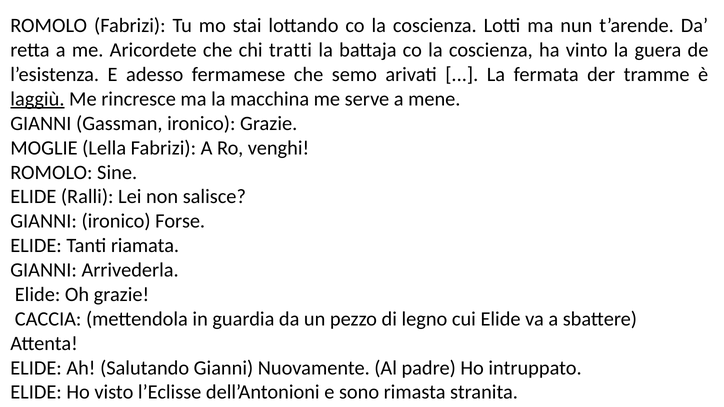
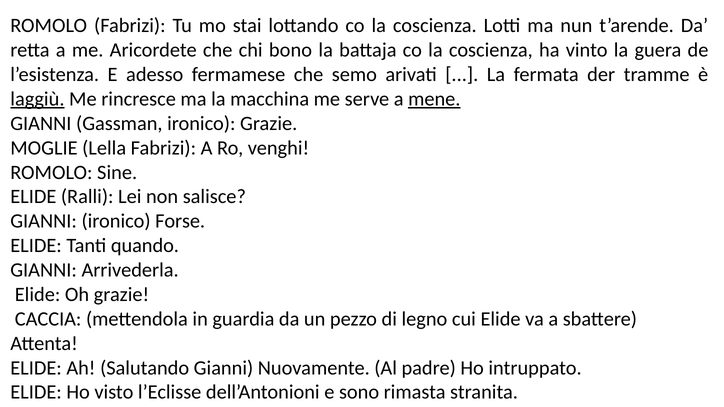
tratti: tratti -> bono
mene underline: none -> present
riamata: riamata -> quando
